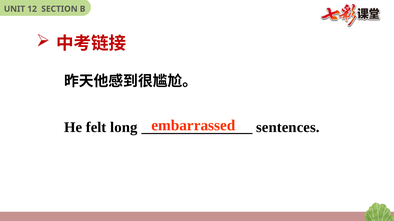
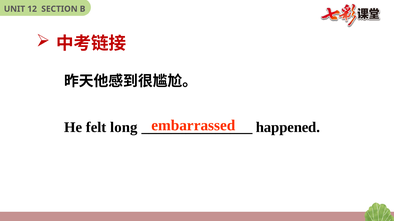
sentences: sentences -> happened
